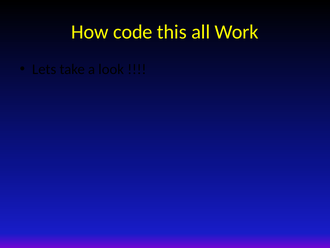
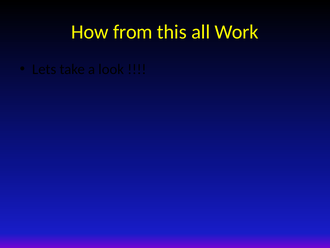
code: code -> from
